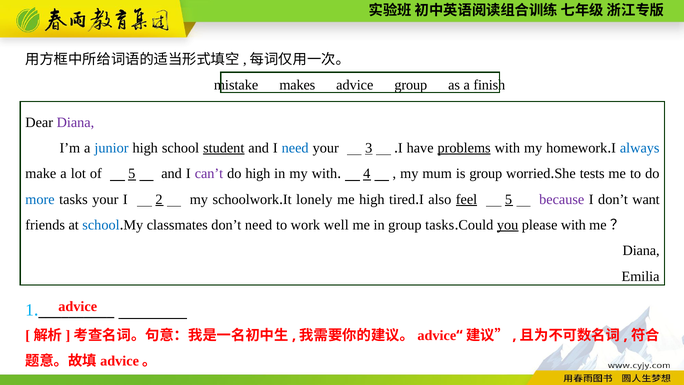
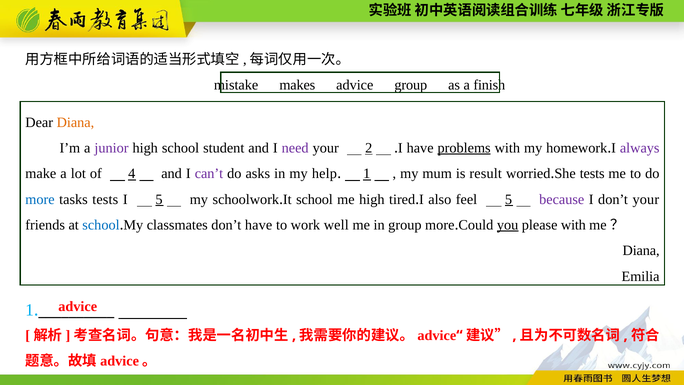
Diana at (75, 122) colour: purple -> orange
junior colour: blue -> purple
student underline: present -> none
need at (295, 148) colour: blue -> purple
3: 3 -> 2
always colour: blue -> purple
of 5: 5 -> 4
do high: high -> asks
my with: with -> help
4 at (367, 174): 4 -> 1
is group: group -> result
tasks your: your -> tests
I 2: 2 -> 5
lonely at (314, 199): lonely -> school
feel underline: present -> none
don’t want: want -> your
don’t need: need -> have
group tasks: tasks -> more
